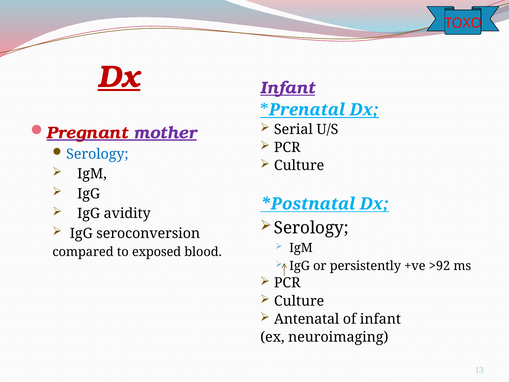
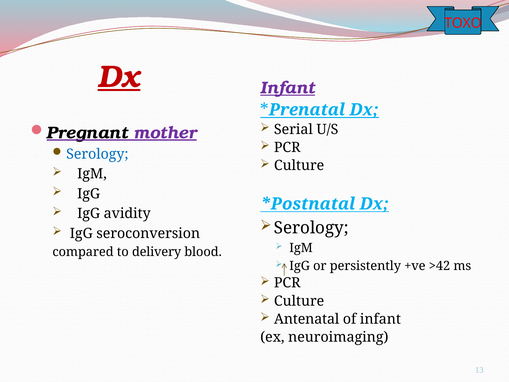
Pregnant colour: red -> black
exposed: exposed -> delivery
>92: >92 -> >42
